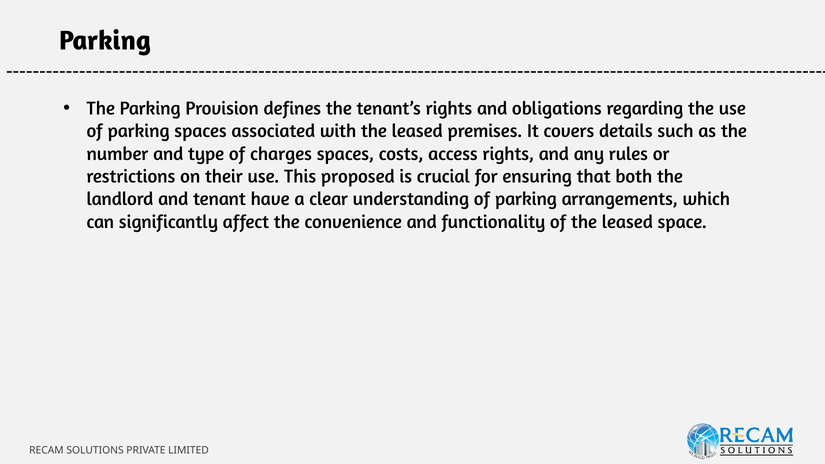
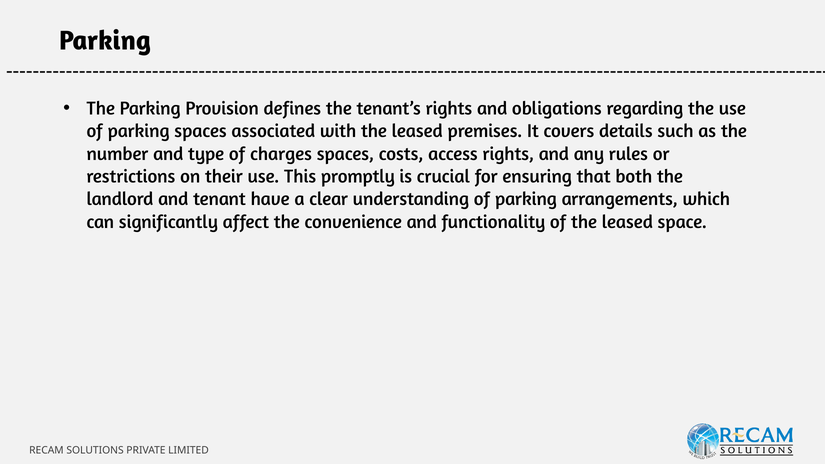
proposed: proposed -> promptly
